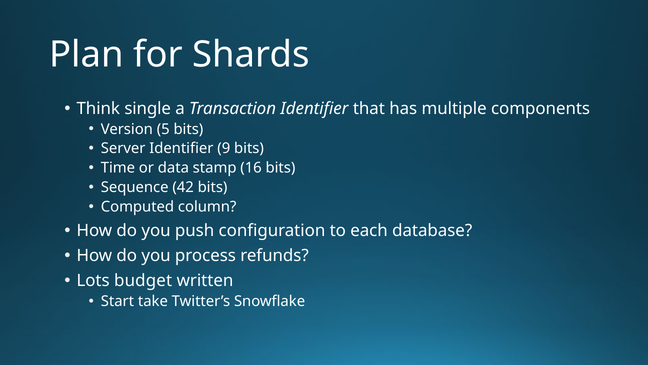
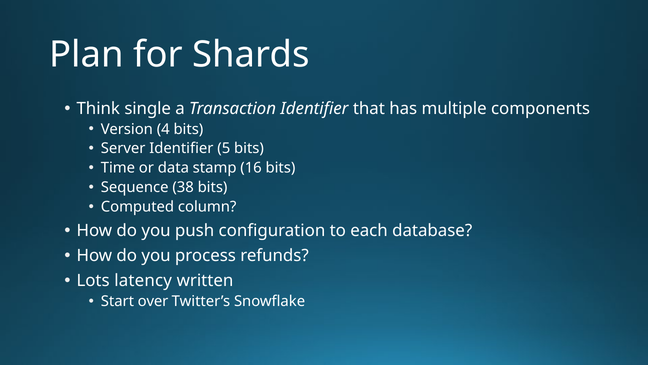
5: 5 -> 4
9: 9 -> 5
42: 42 -> 38
budget: budget -> latency
take: take -> over
